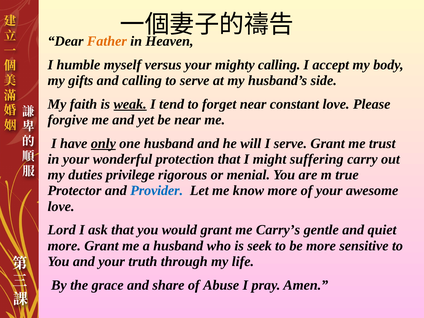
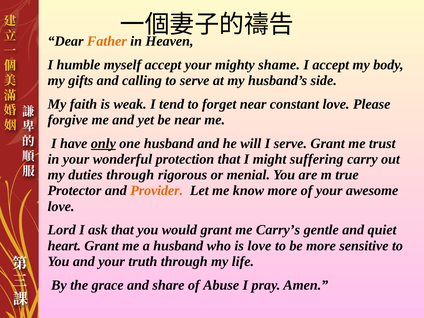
myself versus: versus -> accept
mighty calling: calling -> shame
weak underline: present -> none
duties privilege: privilege -> through
Provider colour: blue -> orange
more at (64, 246): more -> heart
is seek: seek -> love
